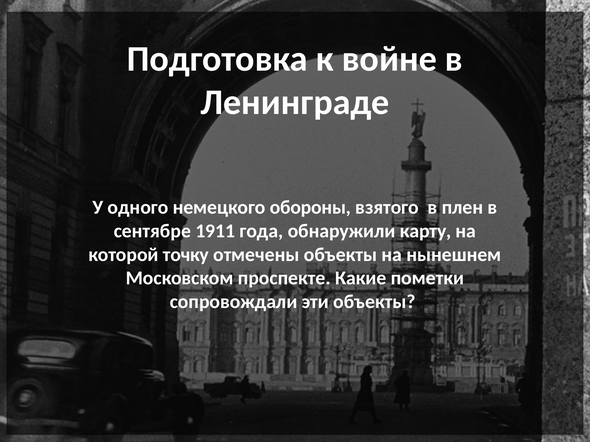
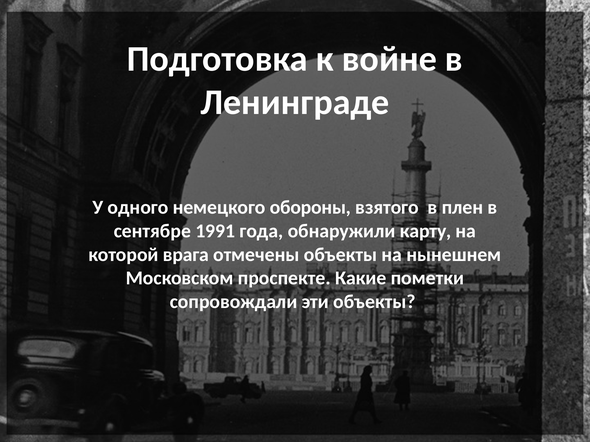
1911: 1911 -> 1991
точку: точку -> врага
